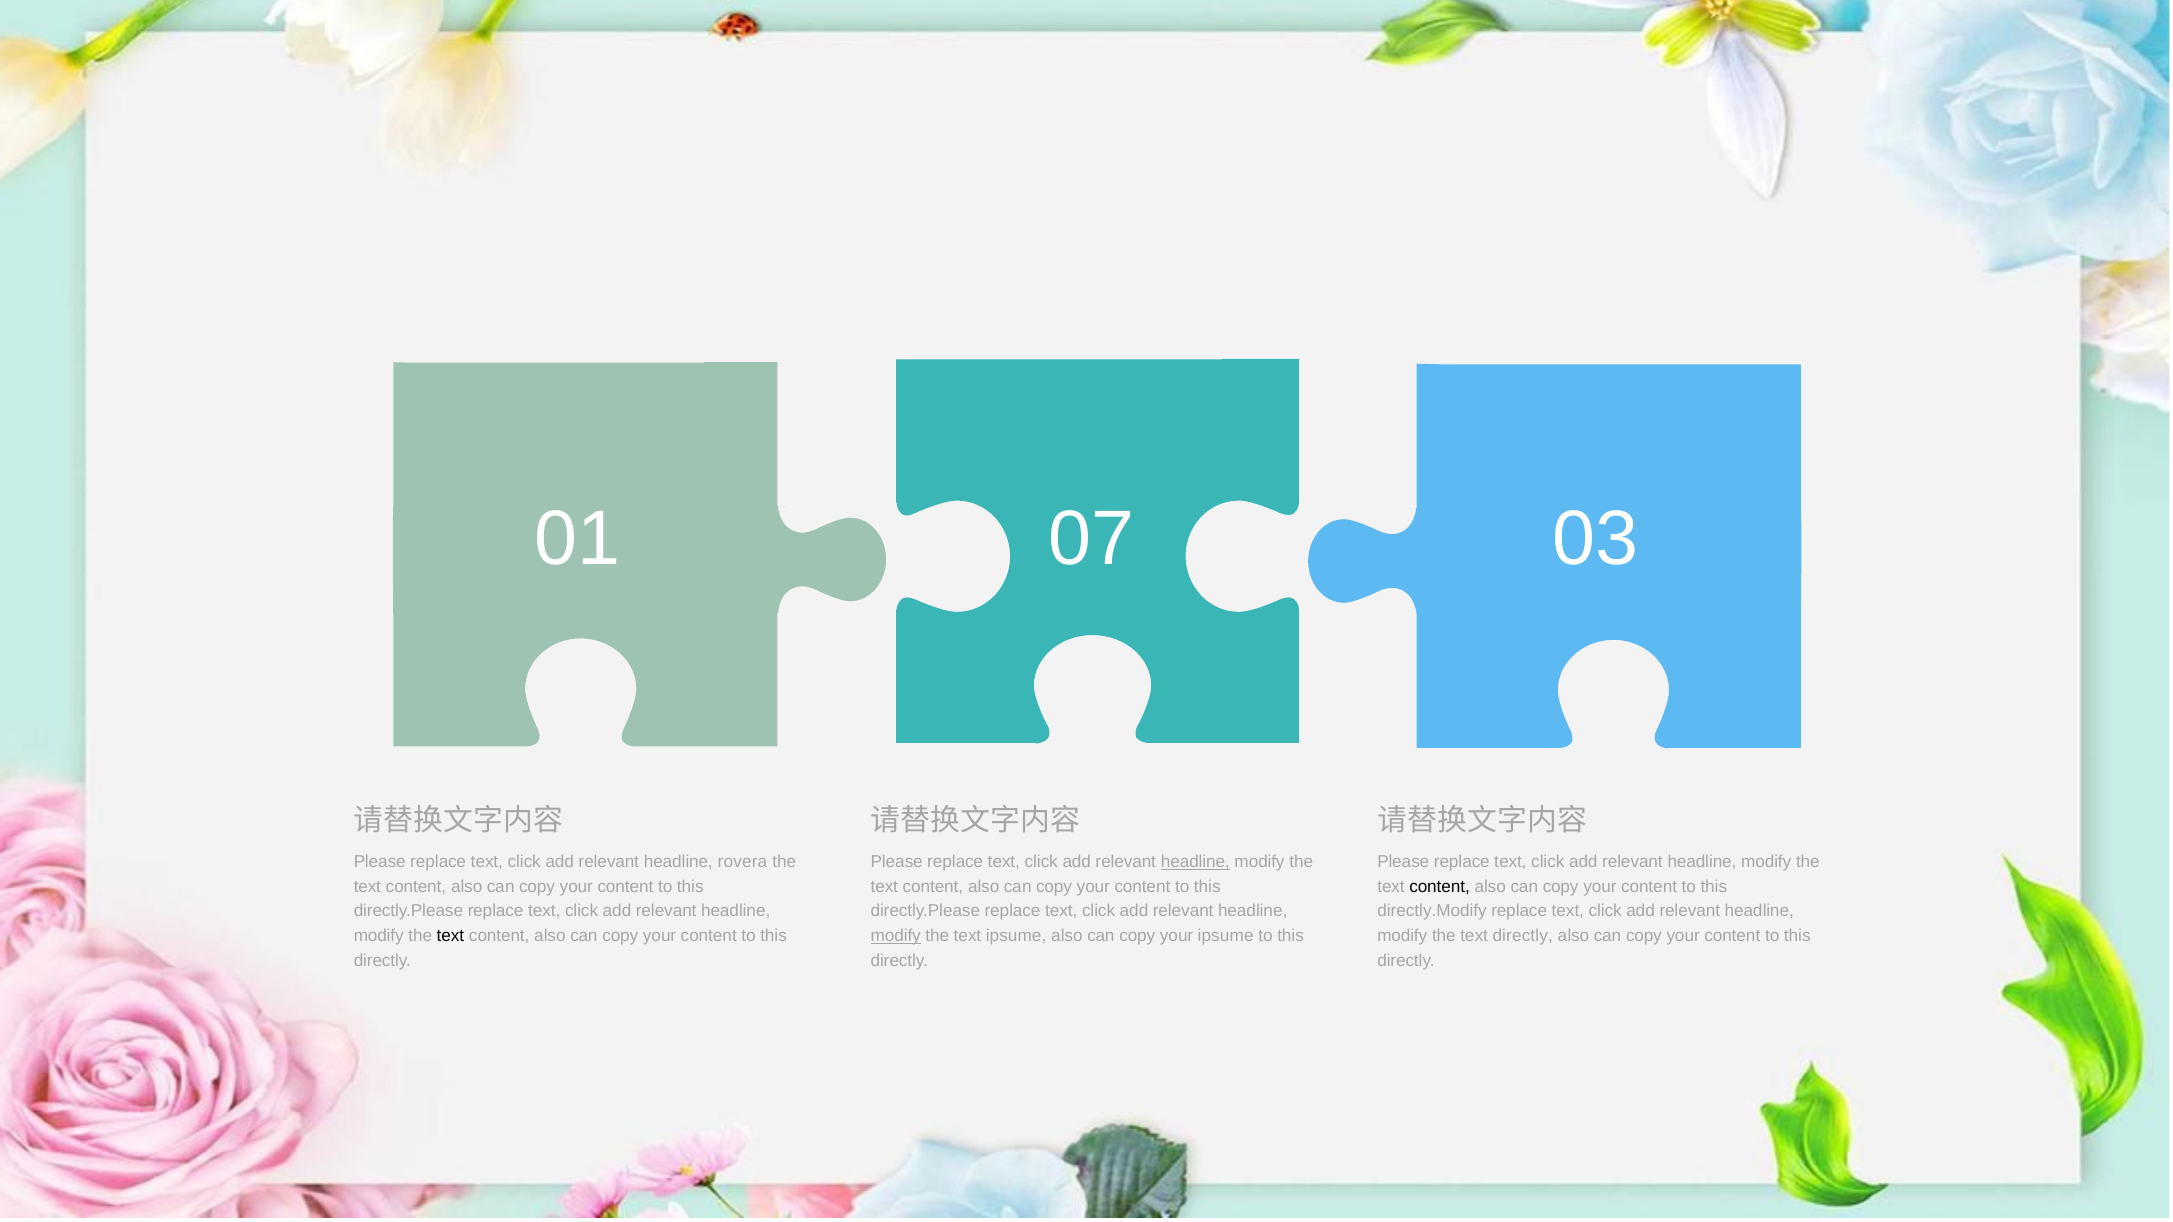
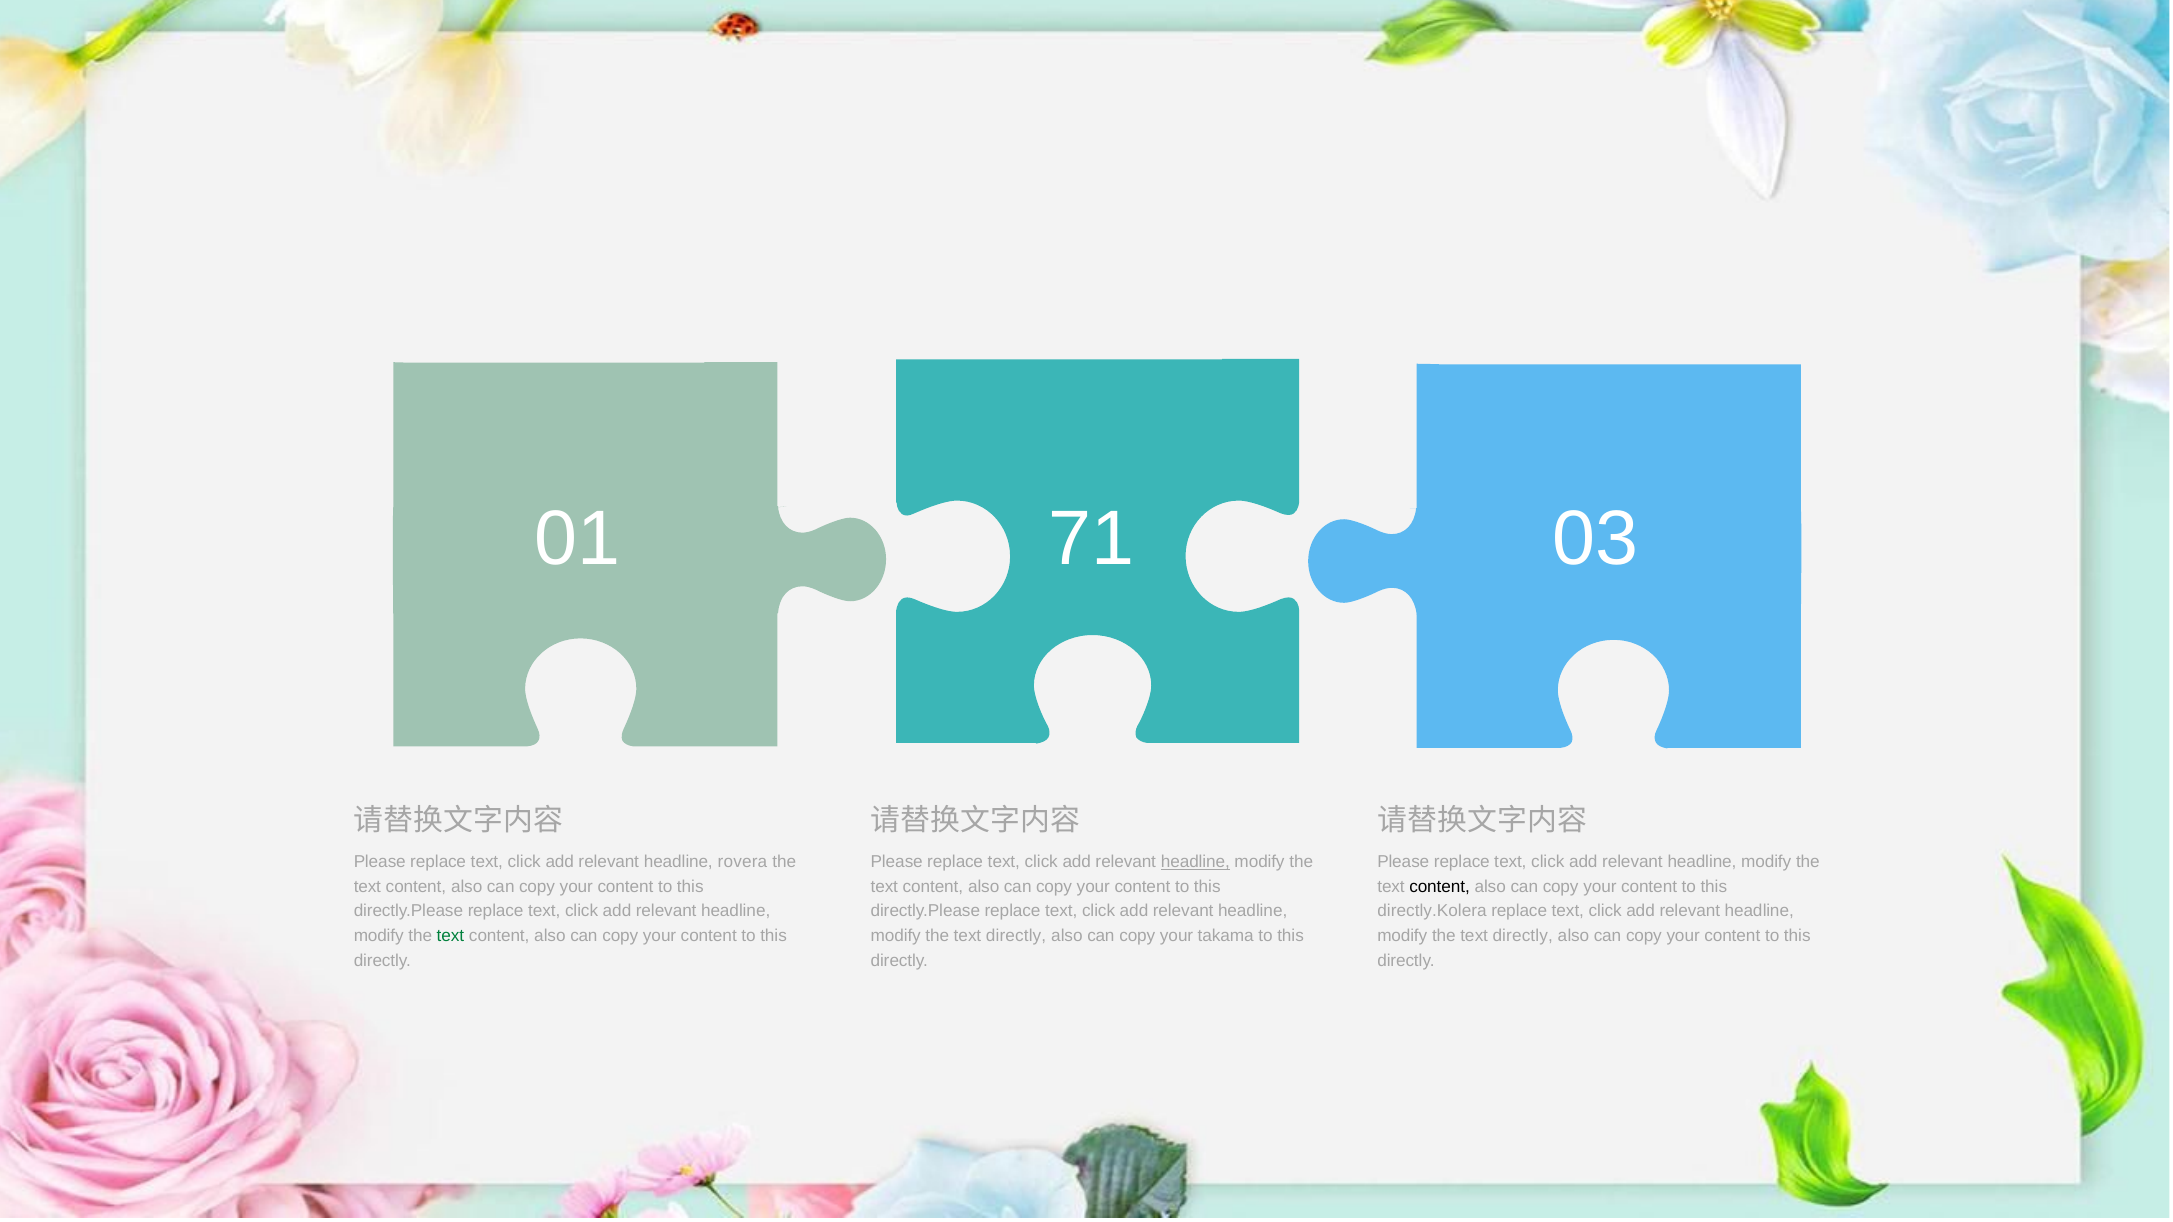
07: 07 -> 71
directly.Modify: directly.Modify -> directly.Kolera
text at (450, 936) colour: black -> green
modify at (896, 936) underline: present -> none
ipsume at (1016, 936): ipsume -> directly
your ipsume: ipsume -> takama
